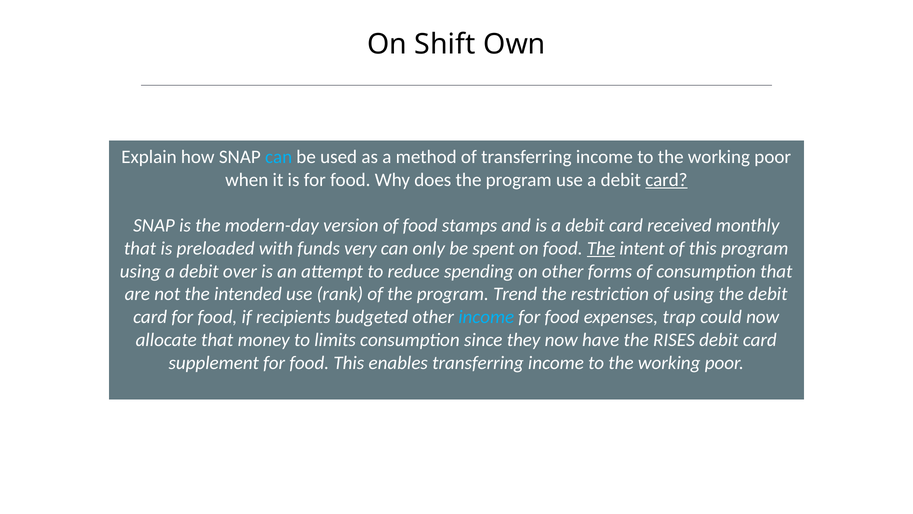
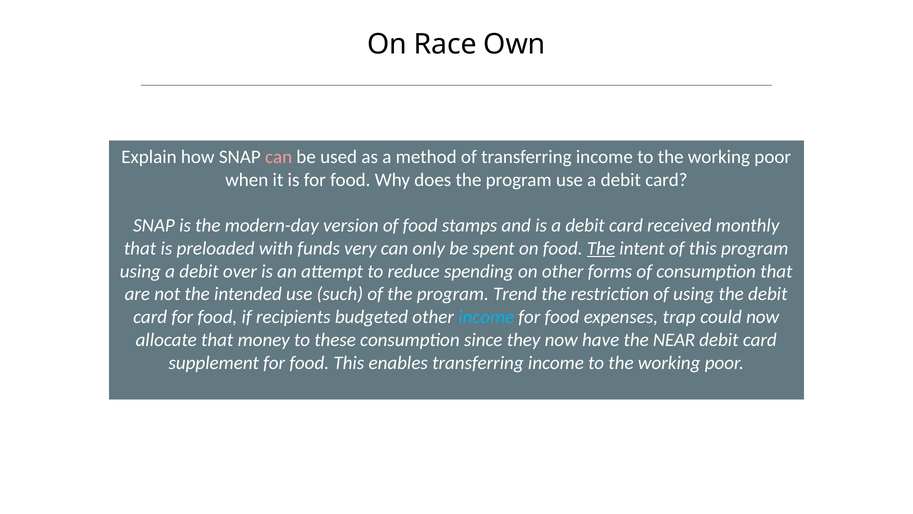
Shift: Shift -> Race
can at (279, 157) colour: light blue -> pink
card at (666, 180) underline: present -> none
rank: rank -> such
limits: limits -> these
RISES: RISES -> NEAR
